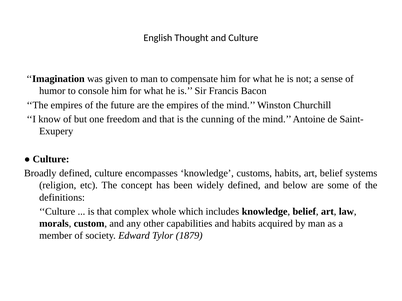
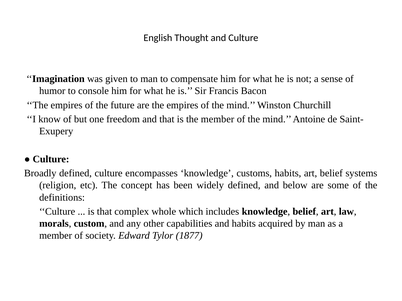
the cunning: cunning -> member
1879: 1879 -> 1877
